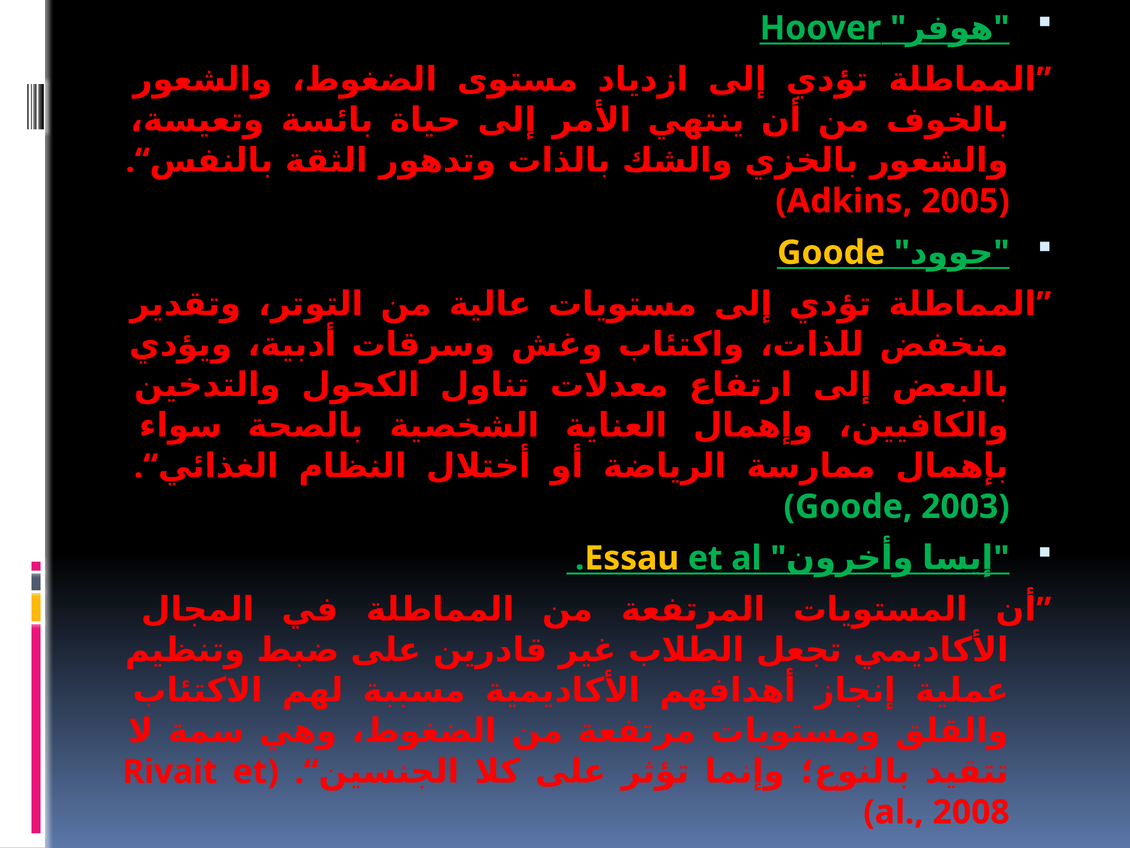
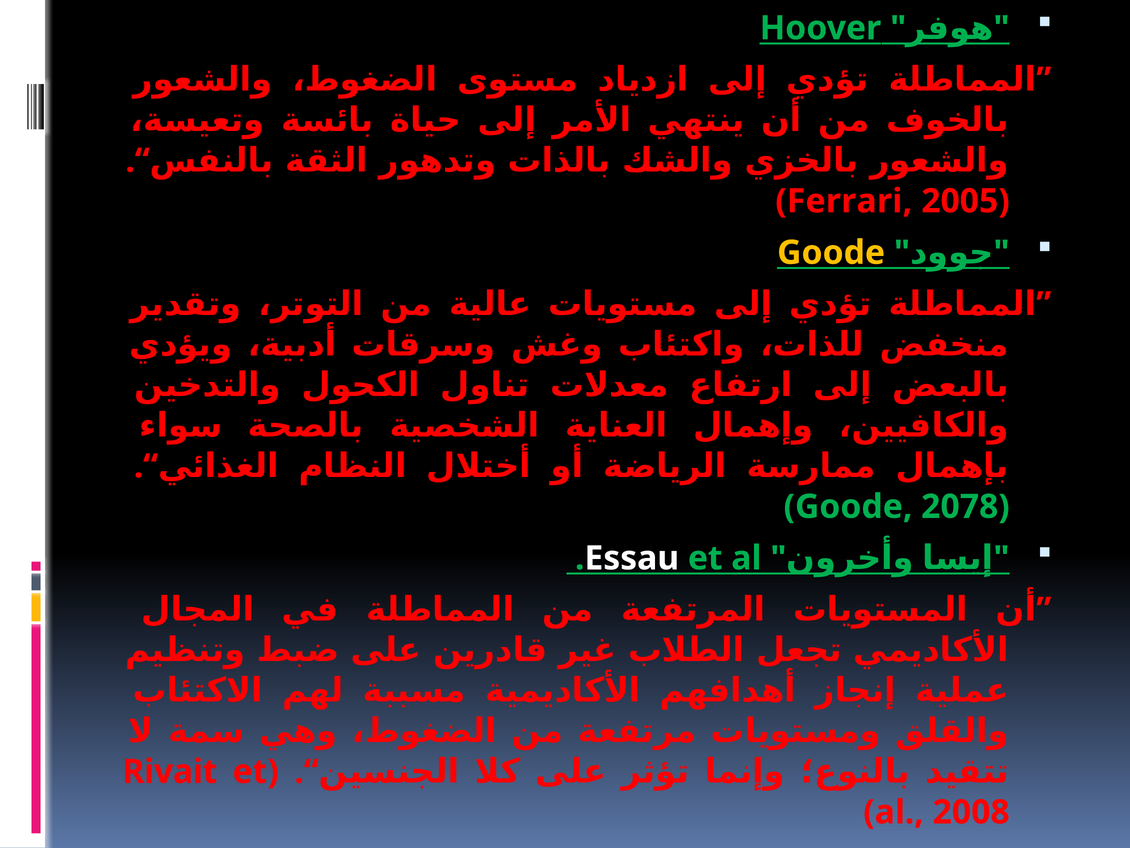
Adkins: Adkins -> Ferrari
2003: 2003 -> 2078
Essau colour: yellow -> white
